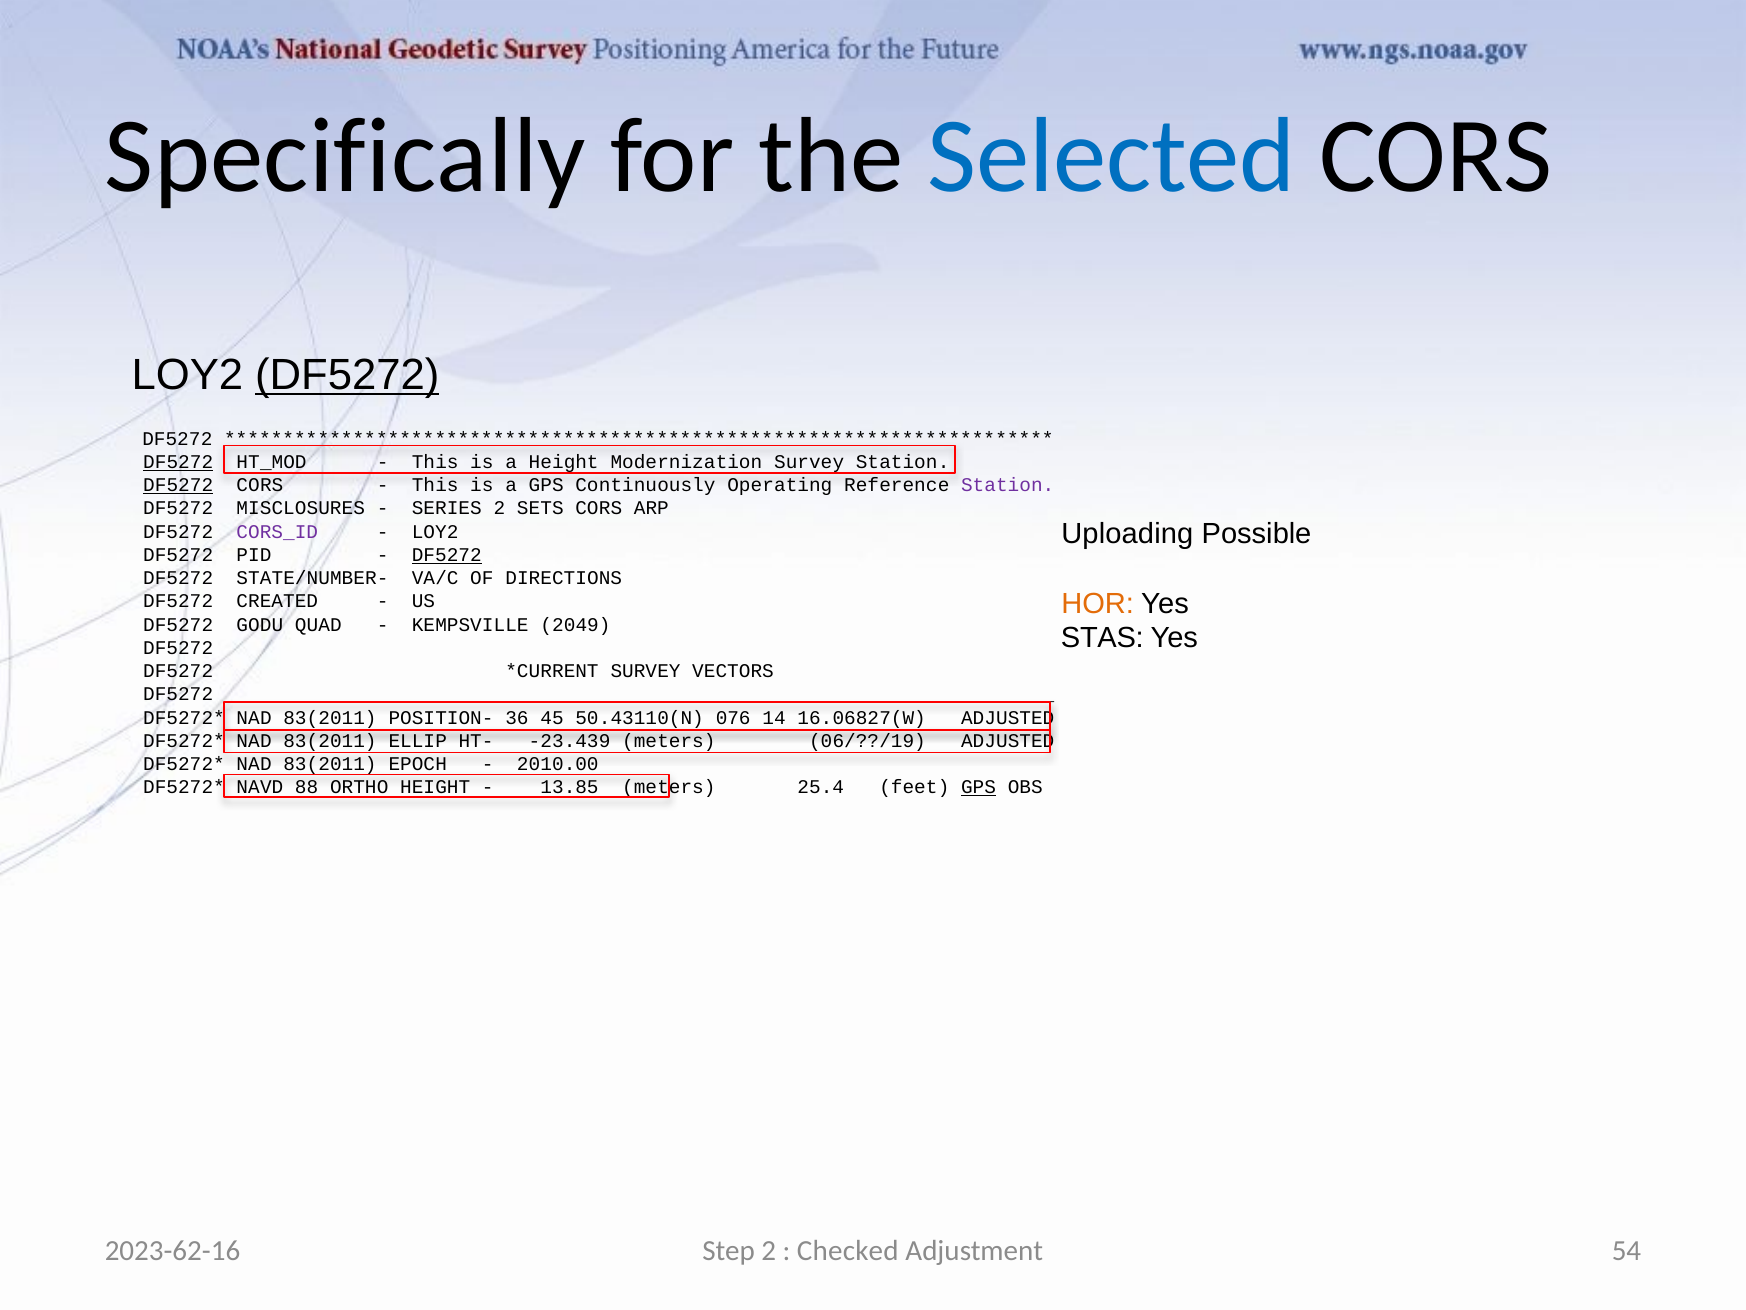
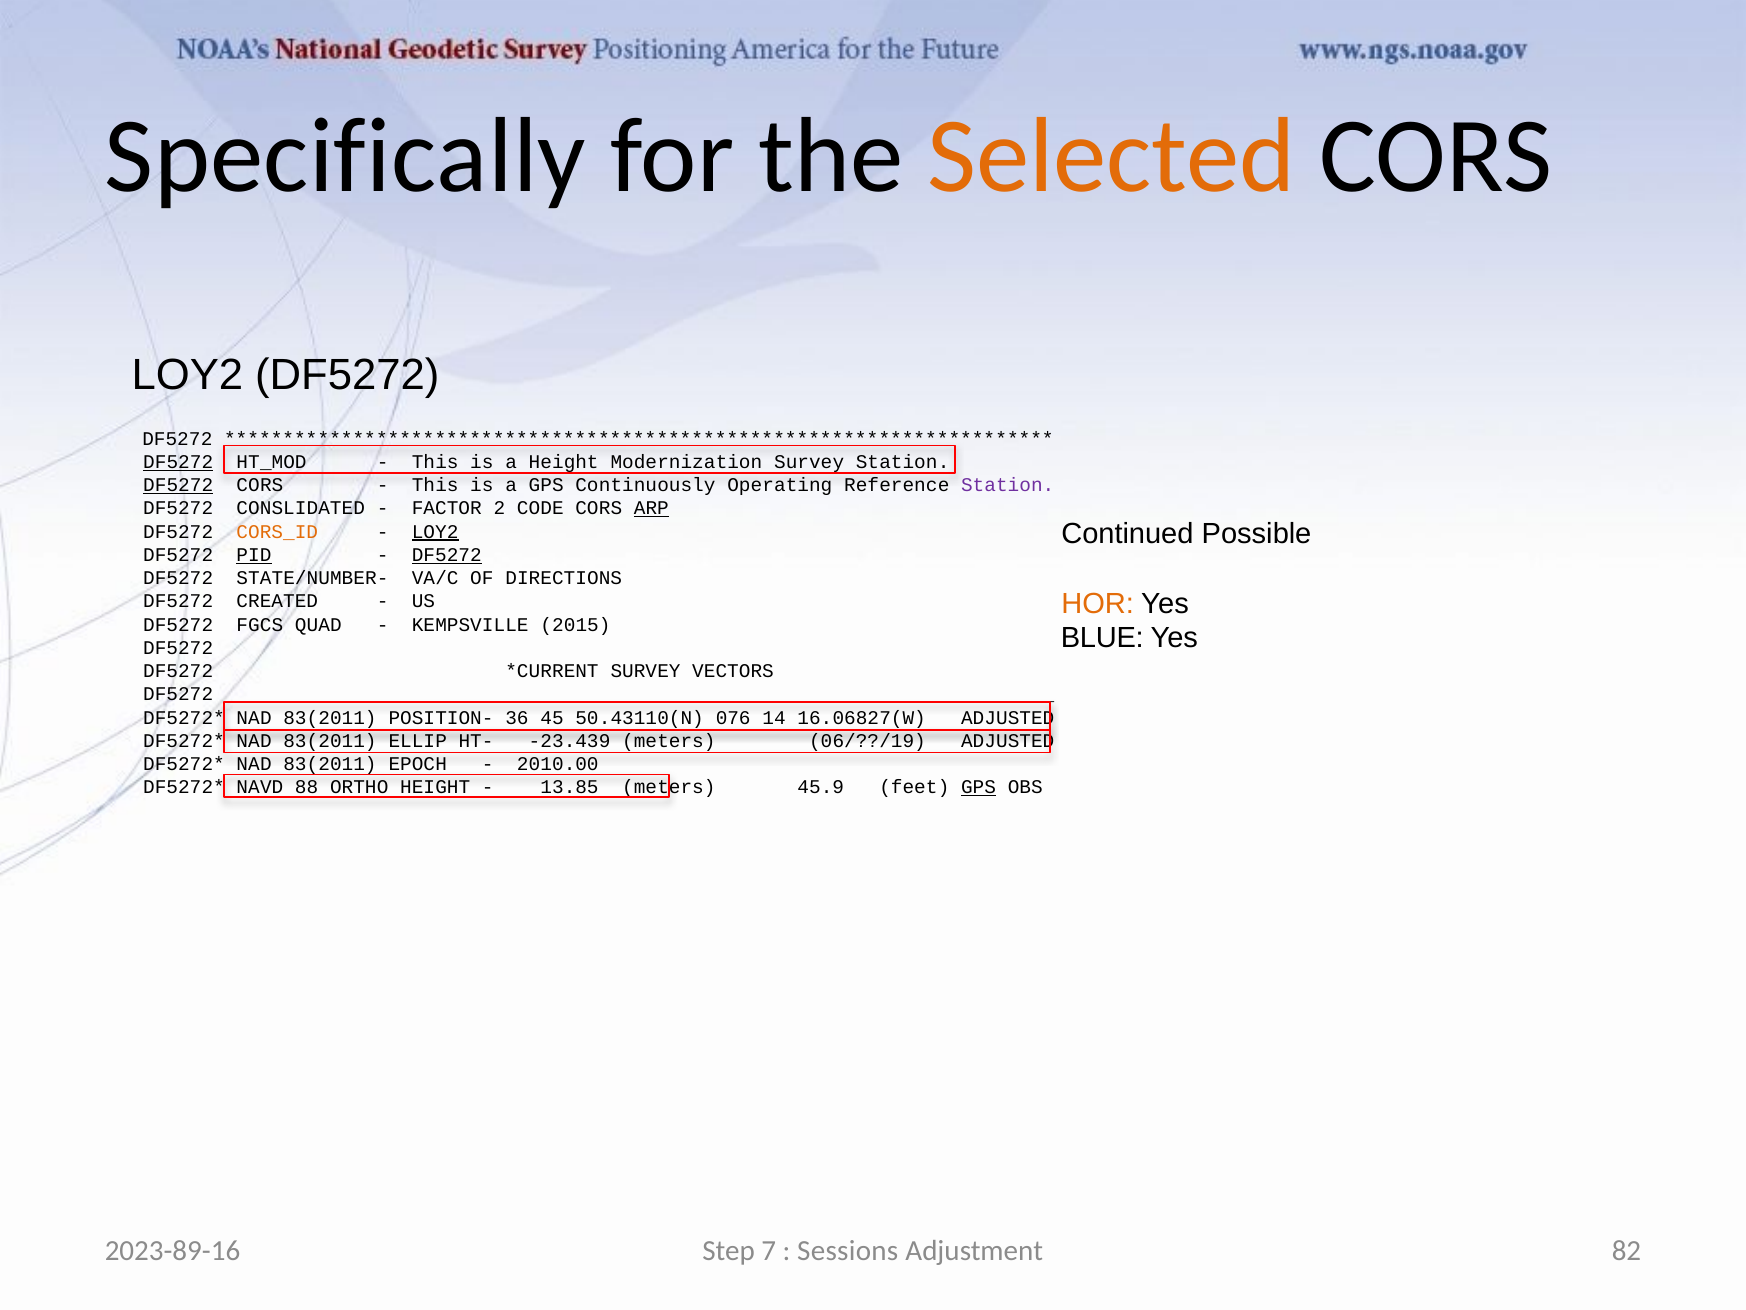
Selected colour: blue -> orange
DF5272 at (347, 375) underline: present -> none
MISCLOSURES: MISCLOSURES -> CONSLIDATED
SERIES: SERIES -> FACTOR
SETS: SETS -> CODE
ARP underline: none -> present
Uploading: Uploading -> Continued
CORS_ID colour: purple -> orange
LOY2 at (435, 531) underline: none -> present
PID underline: none -> present
GODU: GODU -> FGCS
2049: 2049 -> 2015
STAS: STAS -> BLUE
25.4: 25.4 -> 45.9
2023-62-16: 2023-62-16 -> 2023-89-16
Step 2: 2 -> 7
Checked: Checked -> Sessions
54: 54 -> 82
